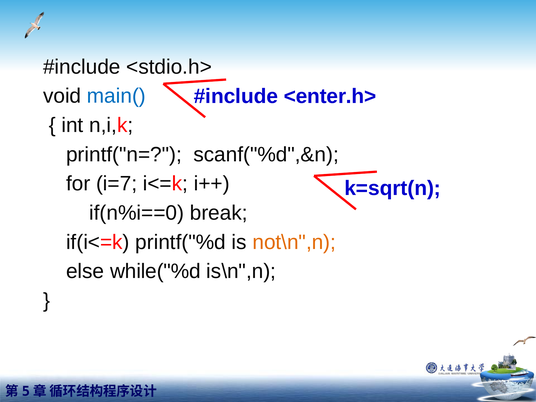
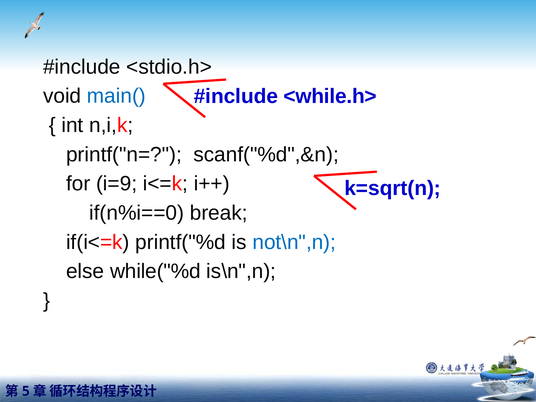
<enter.h>: <enter.h> -> <while.h>
i=7: i=7 -> i=9
not\n",n colour: orange -> blue
